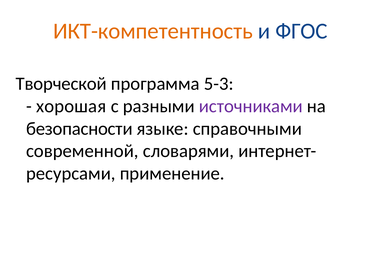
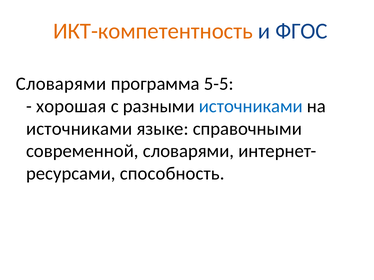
Творческой at (61, 84): Творческой -> Словарями
5-3: 5-3 -> 5-5
источниками at (251, 106) colour: purple -> blue
безопасности at (79, 129): безопасности -> источниками
применение: применение -> способность
